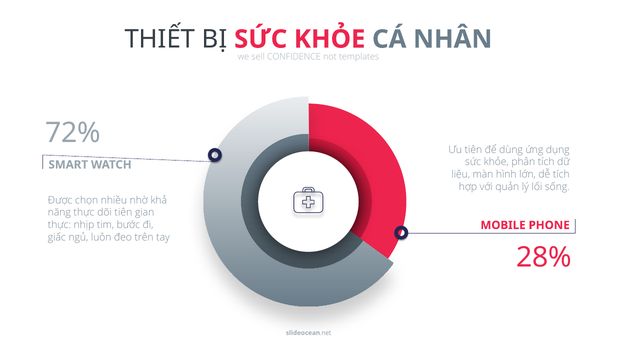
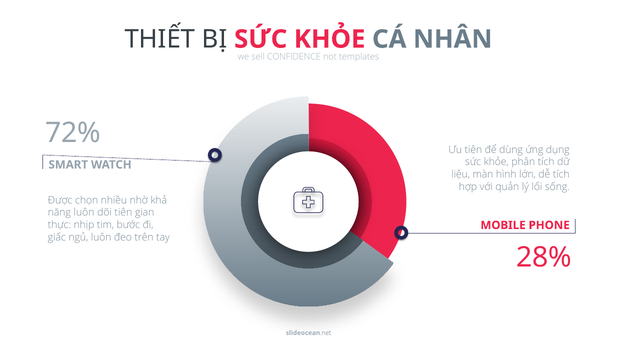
năng thực: thực -> luôn
